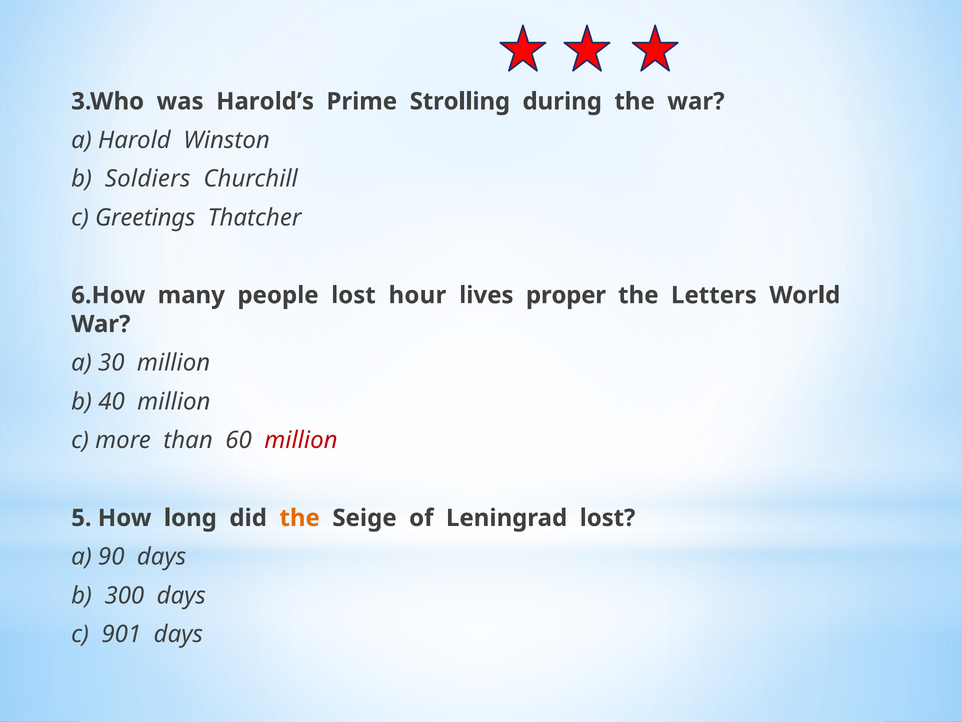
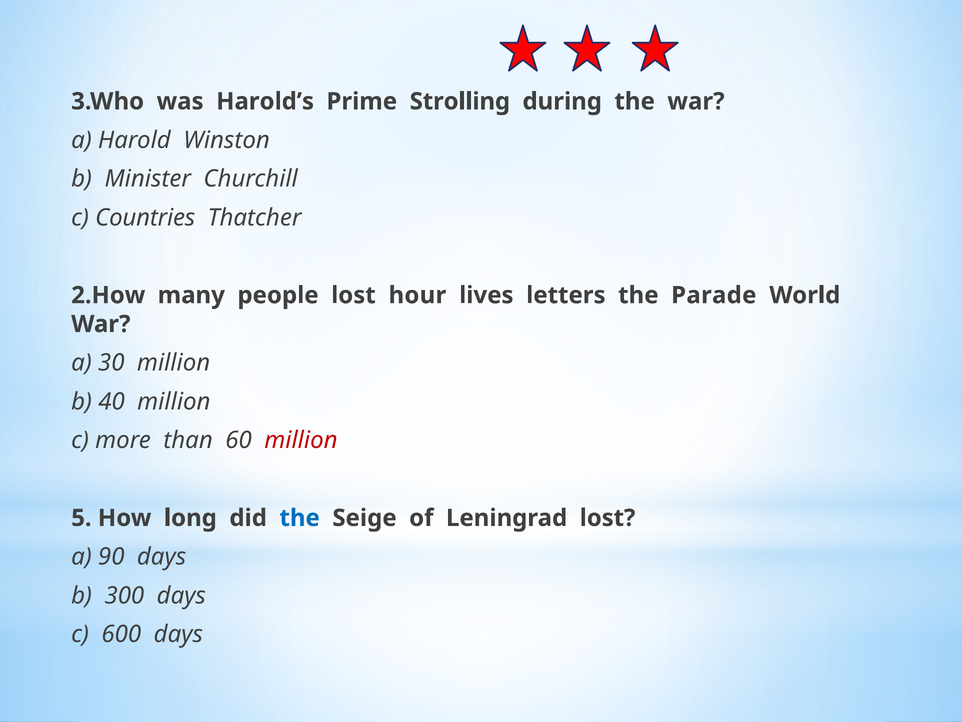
Soldiers: Soldiers -> Minister
Greetings: Greetings -> Countries
6.How: 6.How -> 2.How
proper: proper -> letters
Letters: Letters -> Parade
the at (300, 518) colour: orange -> blue
901: 901 -> 600
